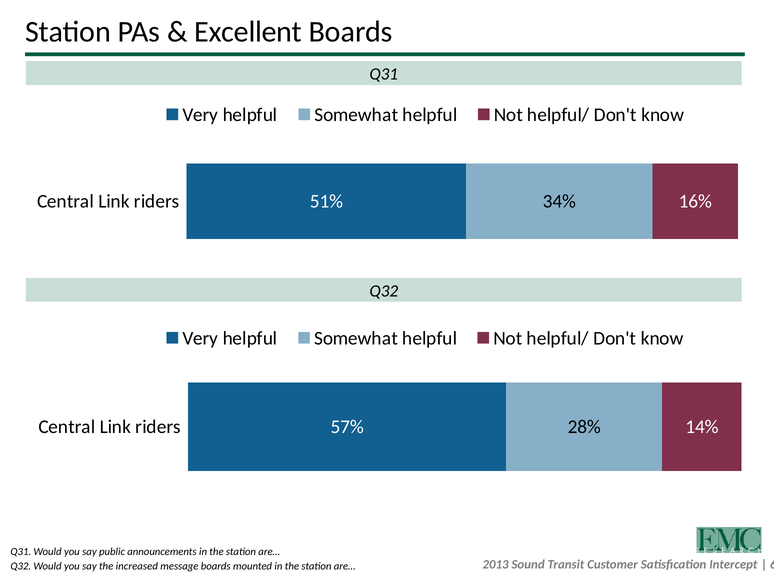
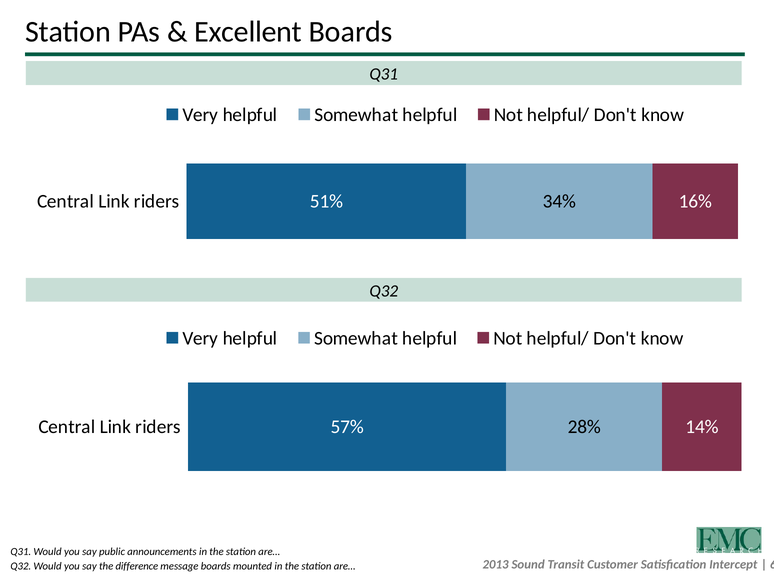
increased: increased -> difference
